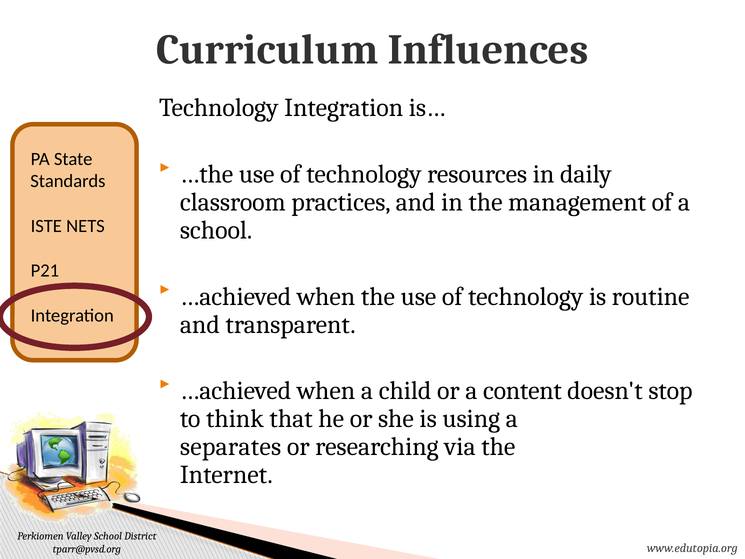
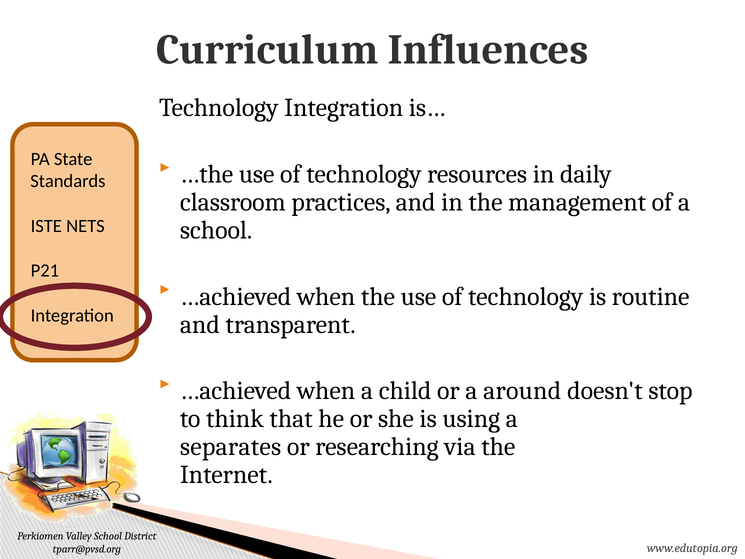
content: content -> around
